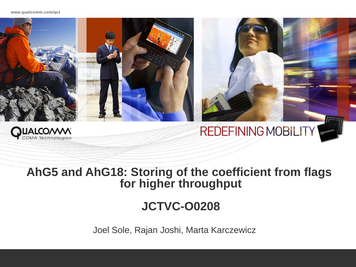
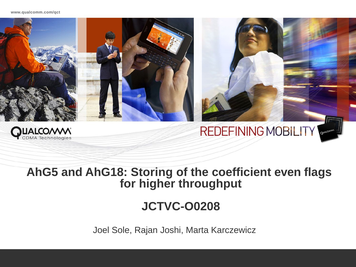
from: from -> even
